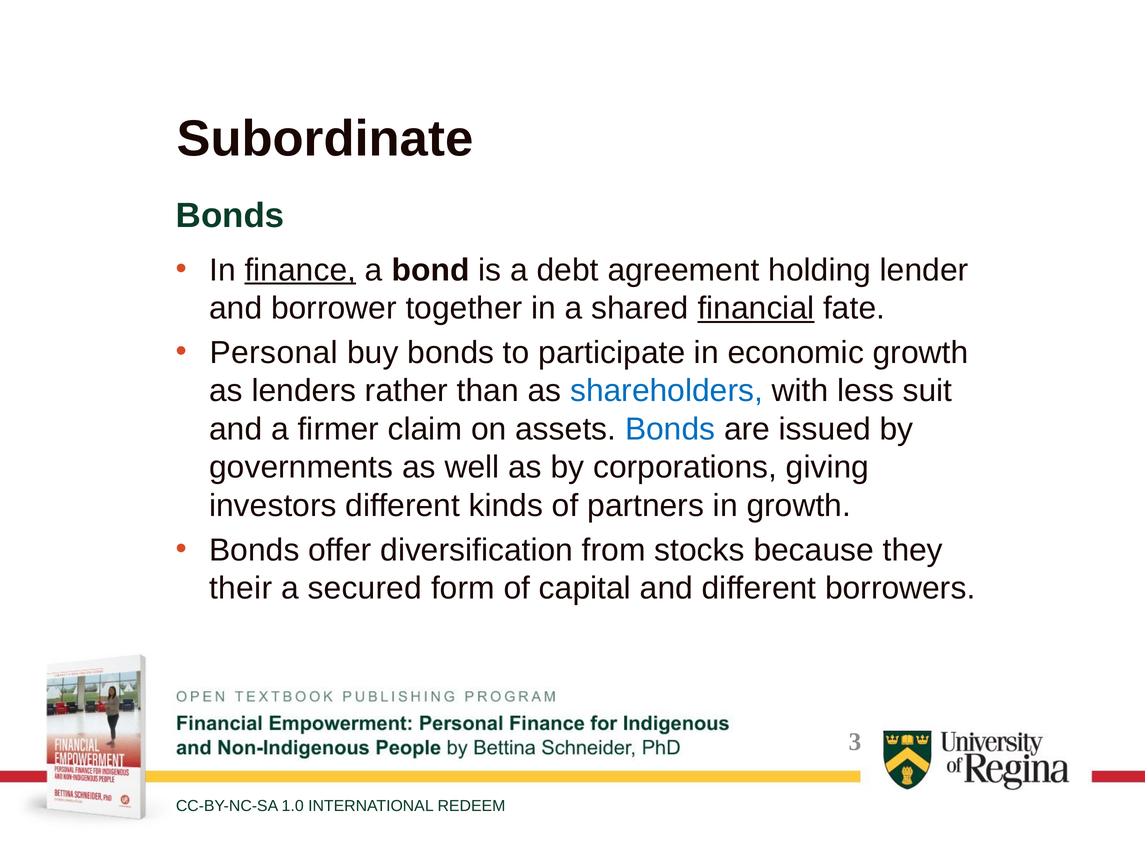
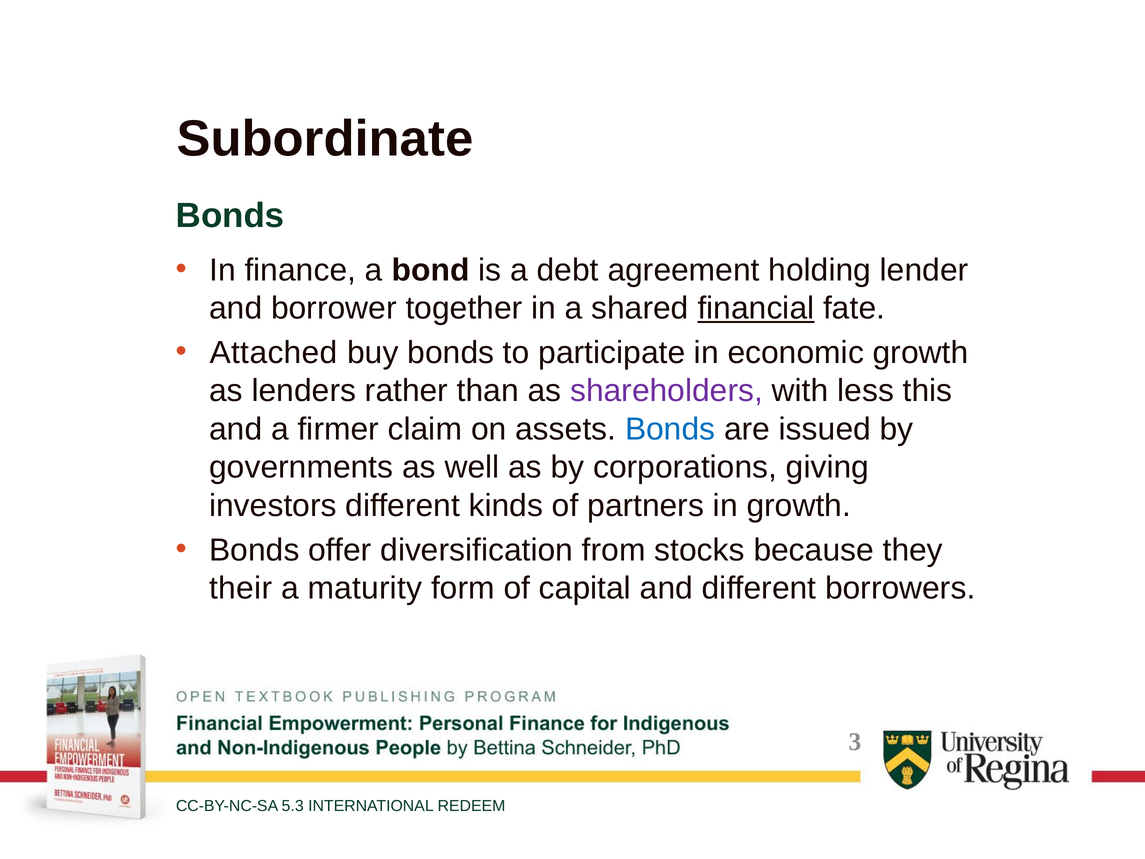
finance underline: present -> none
Personal: Personal -> Attached
shareholders colour: blue -> purple
suit: suit -> this
secured: secured -> maturity
1.0: 1.0 -> 5.3
